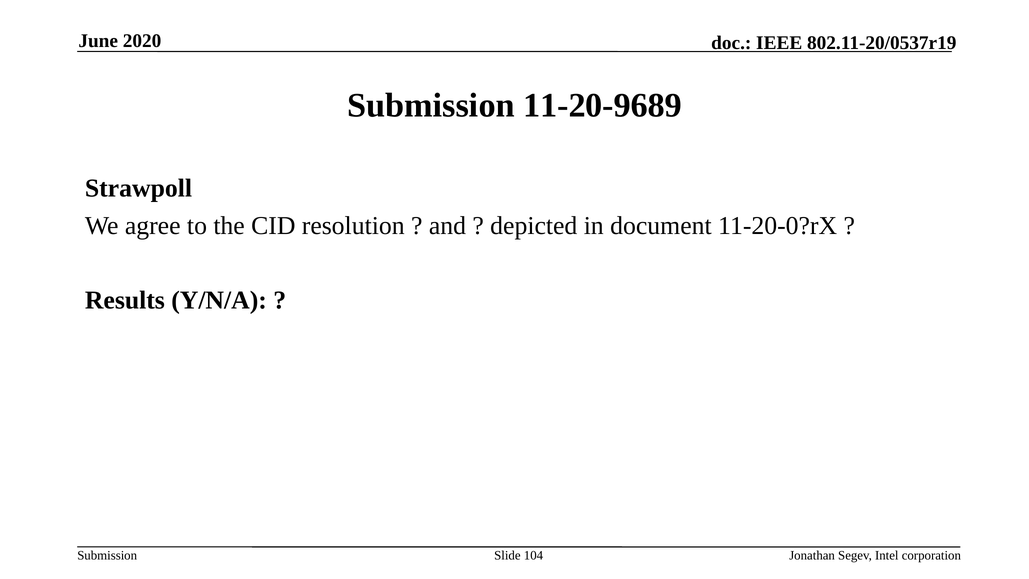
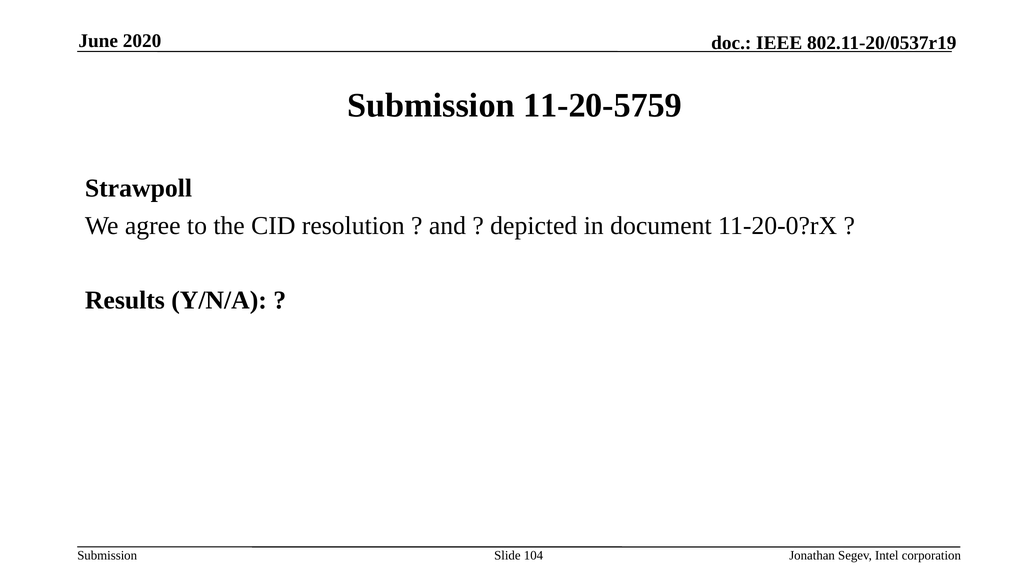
11-20-9689: 11-20-9689 -> 11-20-5759
